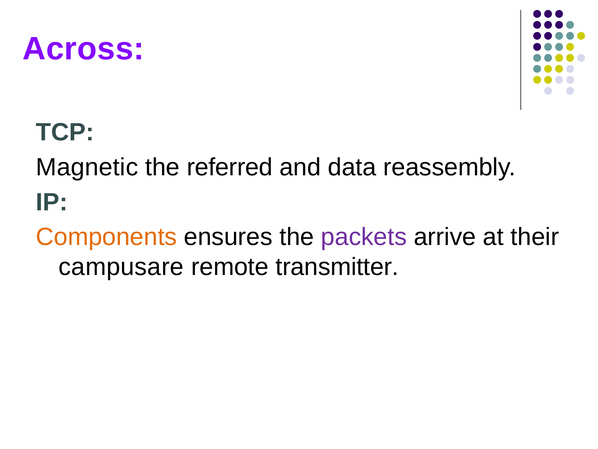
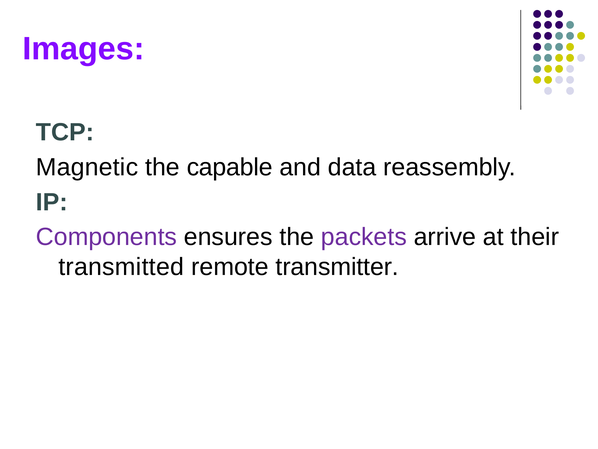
Across: Across -> Images
referred: referred -> capable
Components colour: orange -> purple
campusare: campusare -> transmitted
